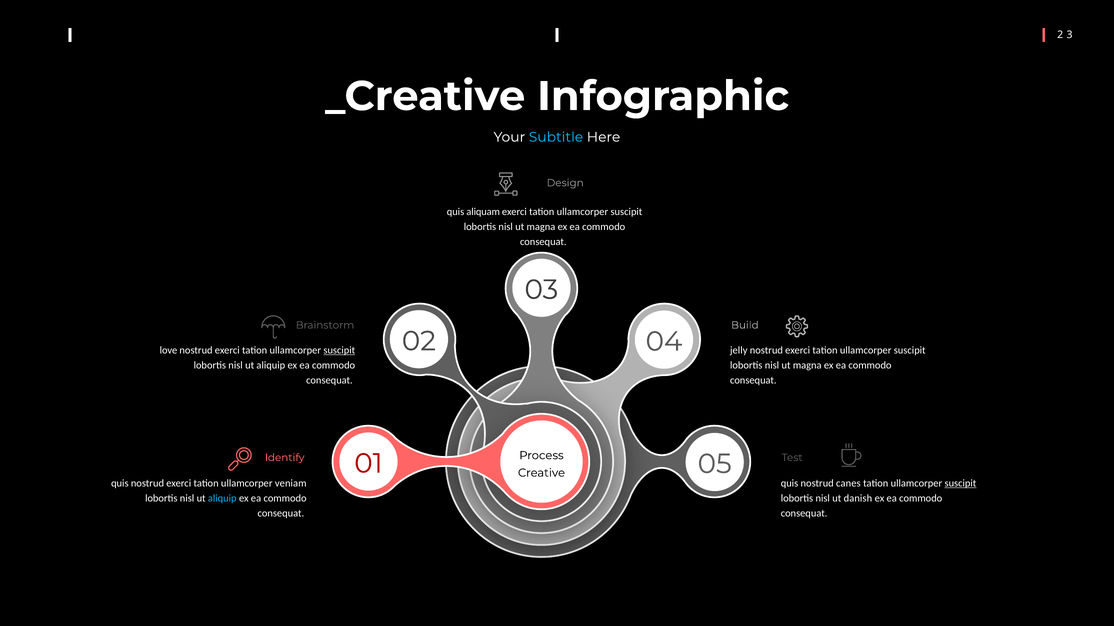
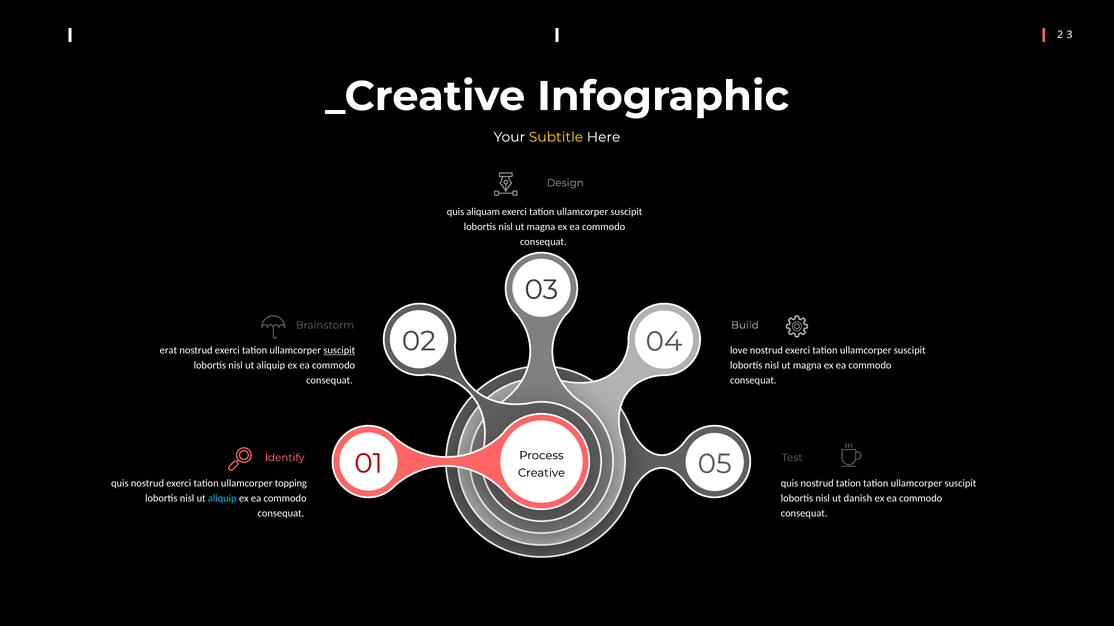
Subtitle colour: light blue -> yellow
love: love -> erat
jelly: jelly -> love
veniam: veniam -> topping
nostrud canes: canes -> tation
suscipit at (960, 484) underline: present -> none
